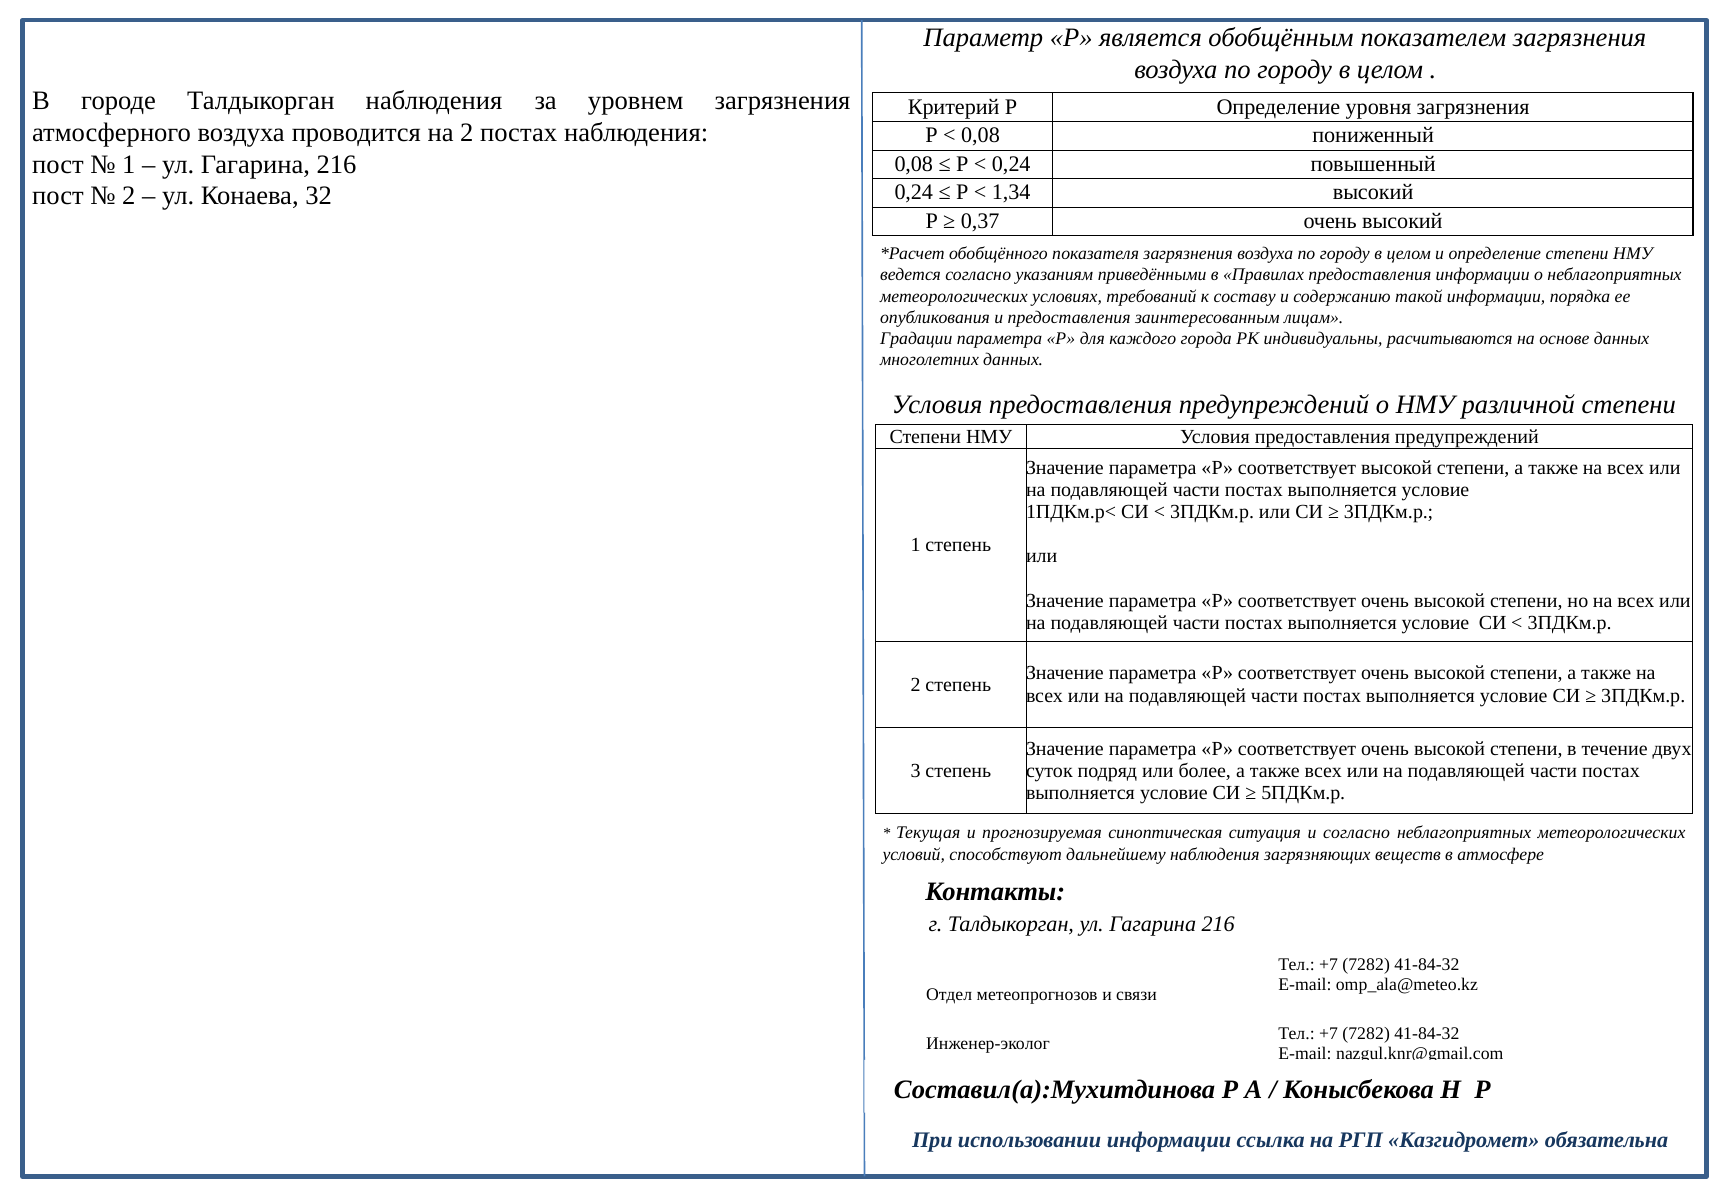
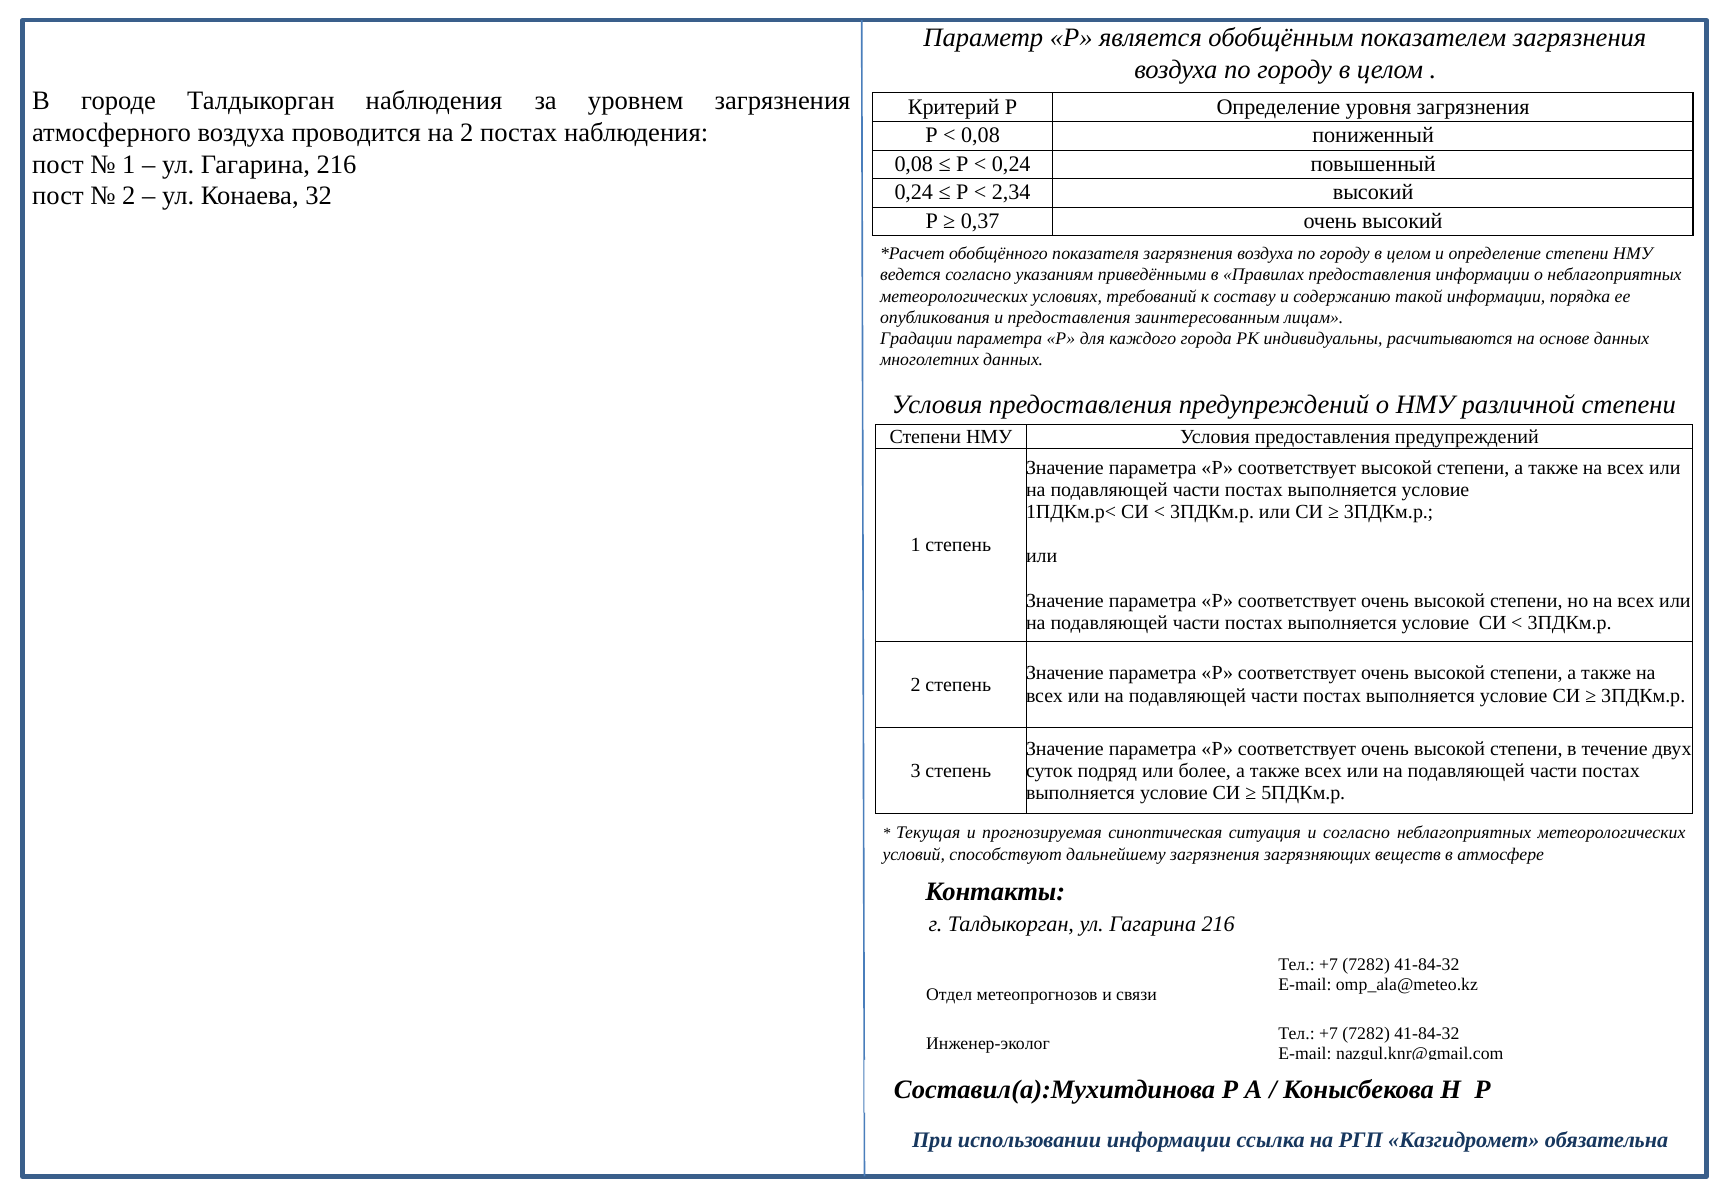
1,34: 1,34 -> 2,34
дальнейшему наблюдения: наблюдения -> загрязнения
